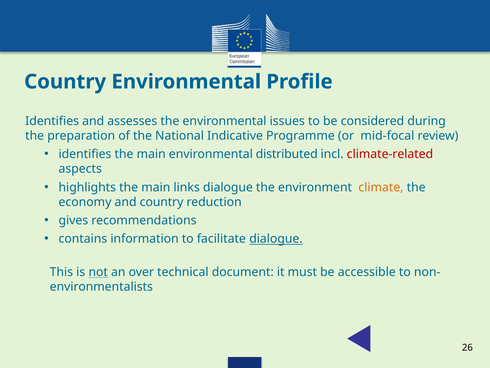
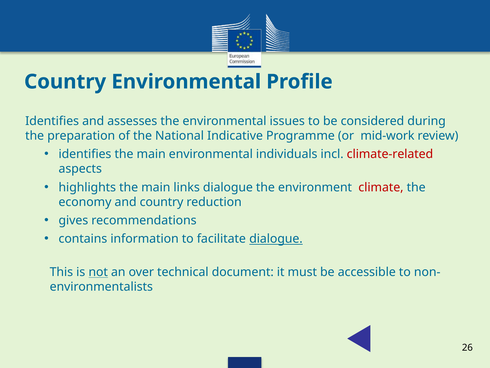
mid-focal: mid-focal -> mid-work
distributed: distributed -> individuals
climate colour: orange -> red
